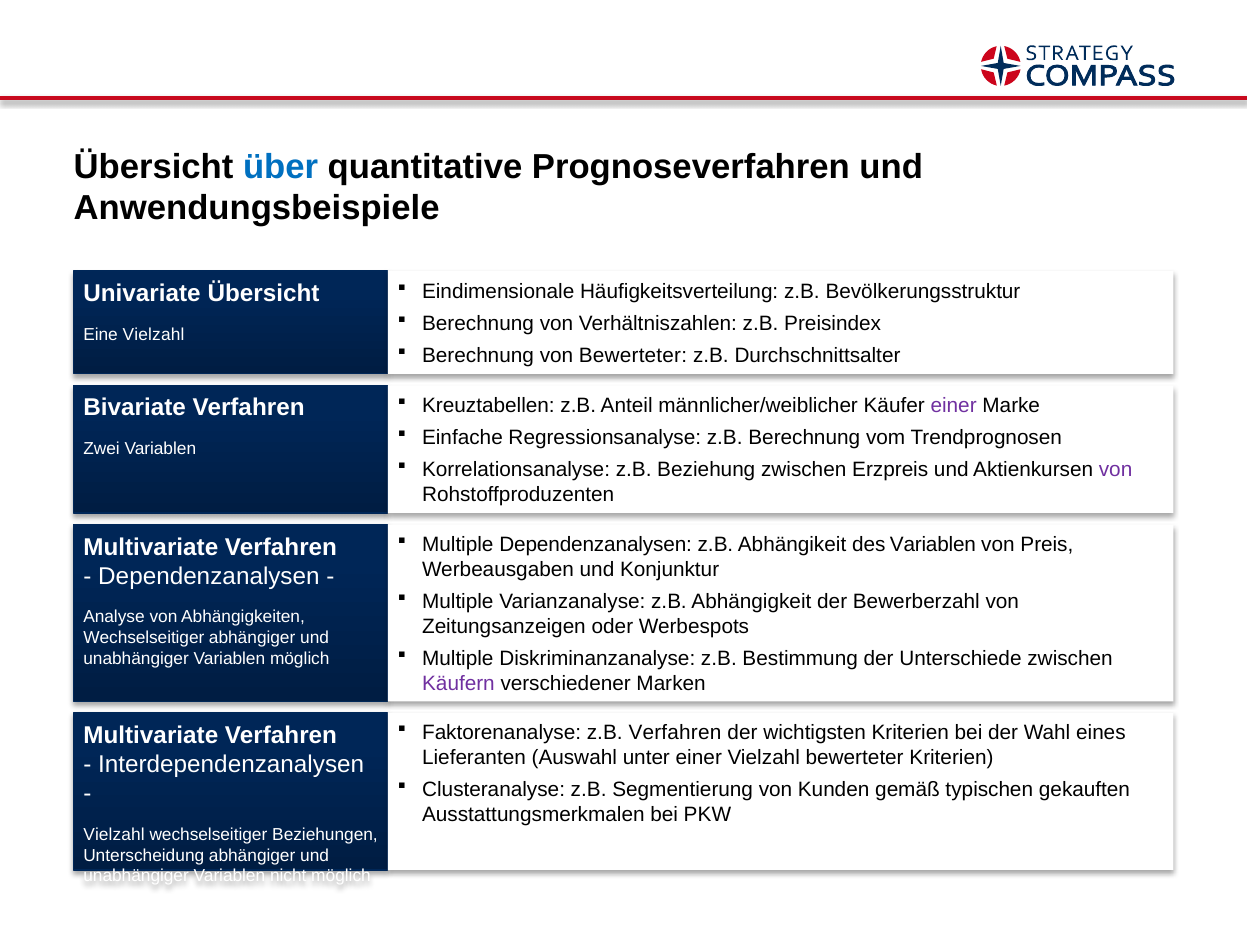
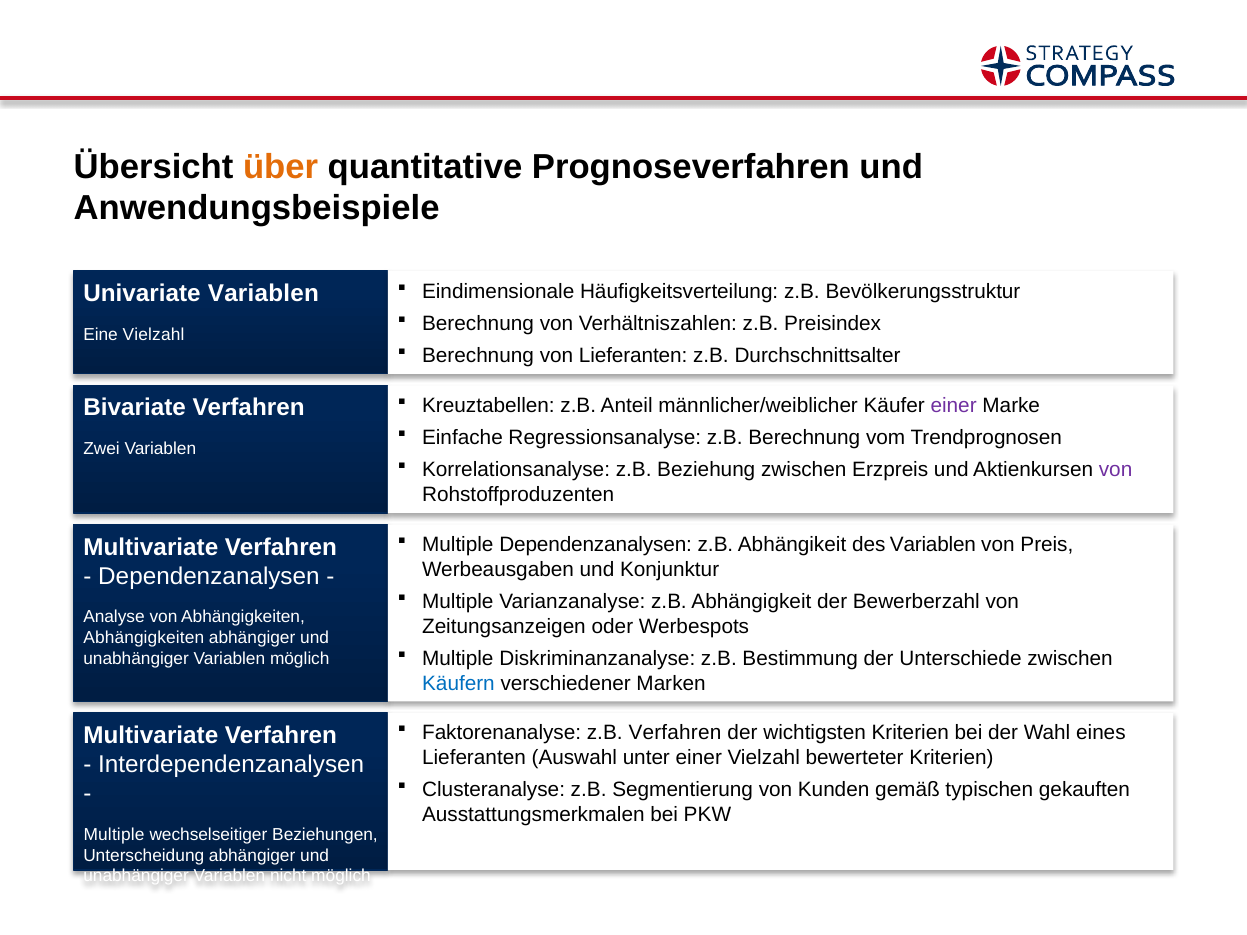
über colour: blue -> orange
Univariate Übersicht: Übersicht -> Variablen
von Bewerteter: Bewerteter -> Lieferanten
Wechselseitiger at (144, 638): Wechselseitiger -> Abhängigkeiten
Käufern colour: purple -> blue
Vielzahl at (114, 835): Vielzahl -> Multiple
